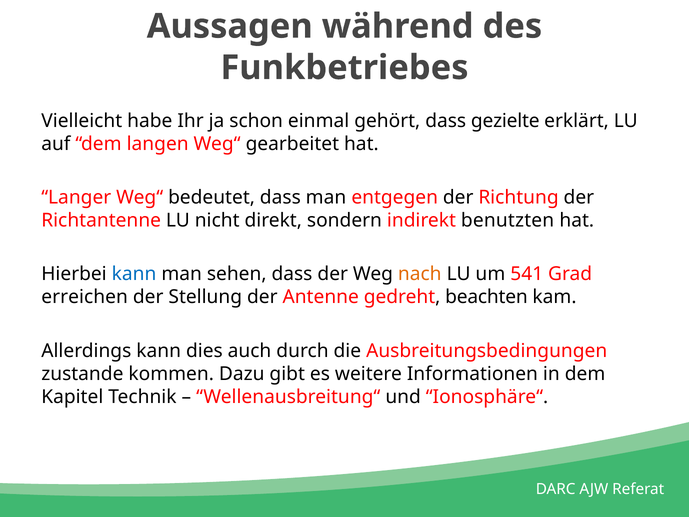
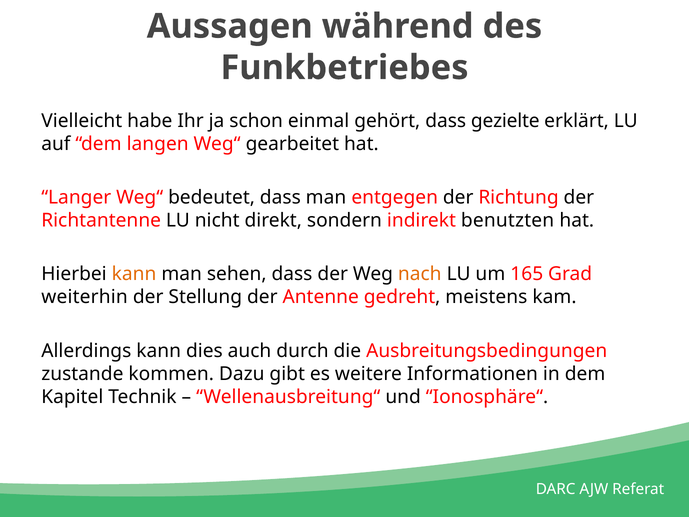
kann at (134, 274) colour: blue -> orange
541: 541 -> 165
erreichen: erreichen -> weiterhin
beachten: beachten -> meistens
